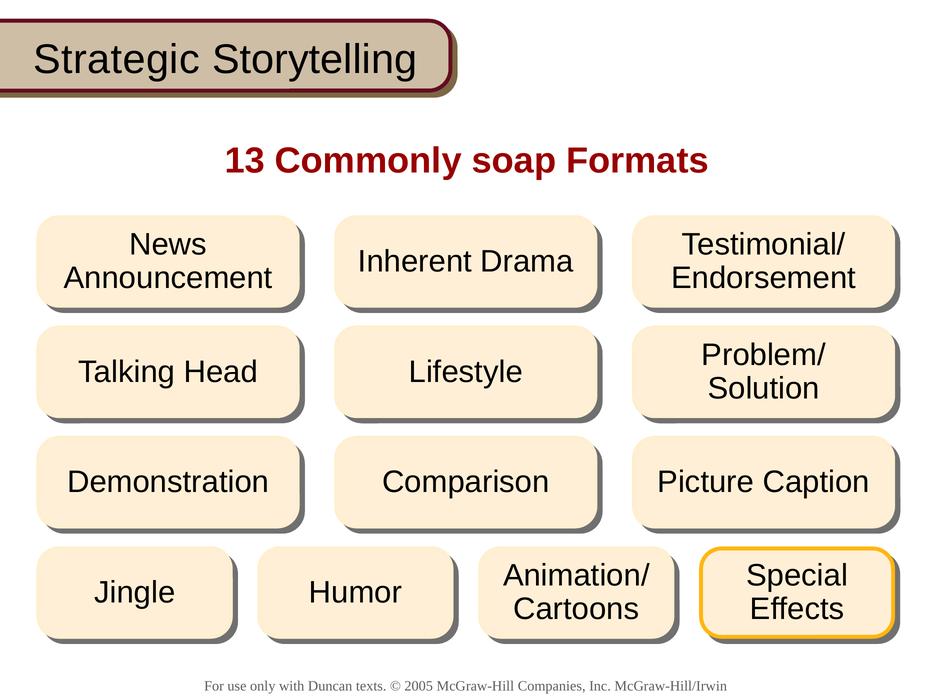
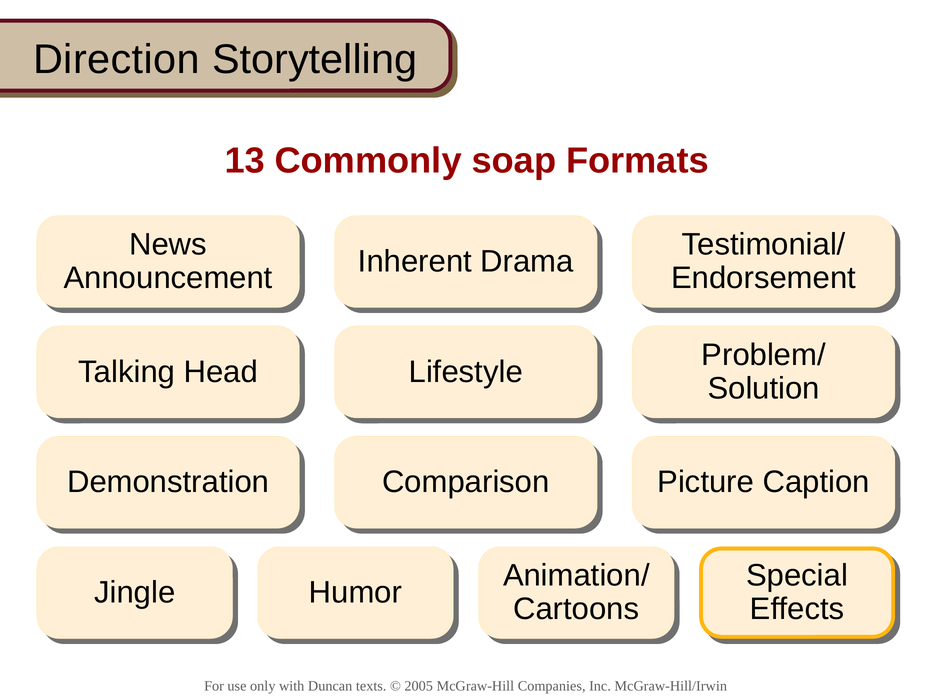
Strategic: Strategic -> Direction
